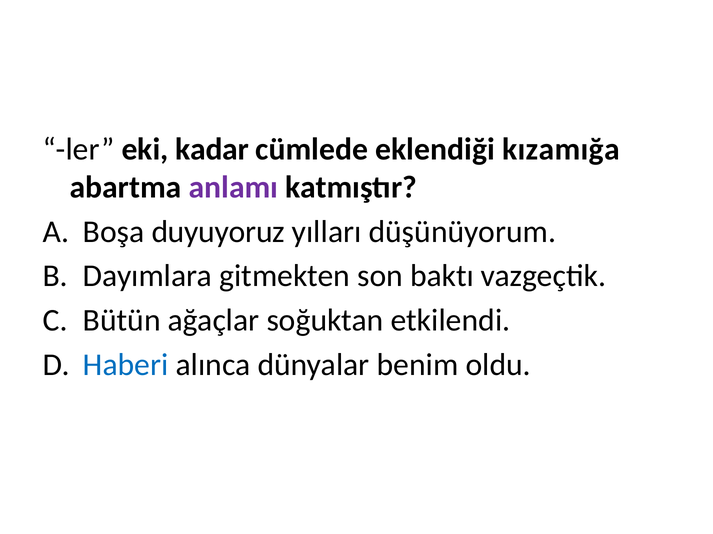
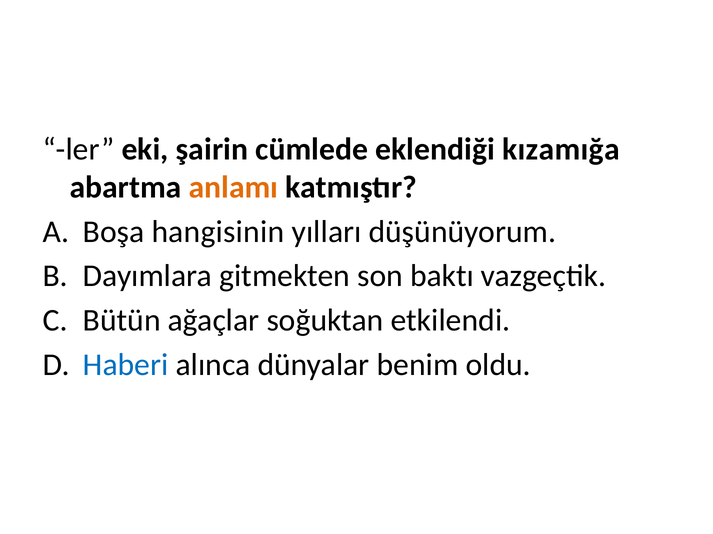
kadar: kadar -> şairin
anlamı colour: purple -> orange
duyuyoruz: duyuyoruz -> hangisinin
